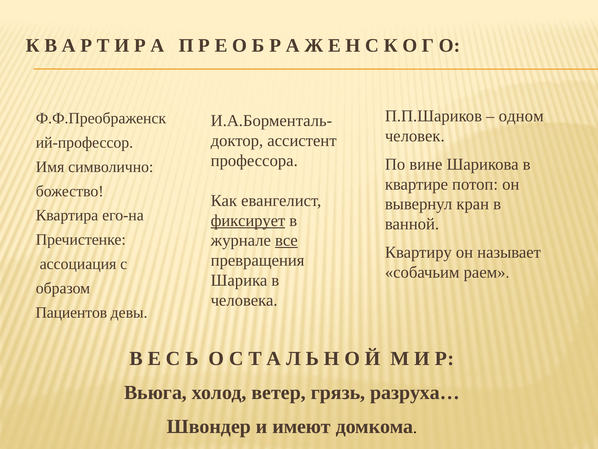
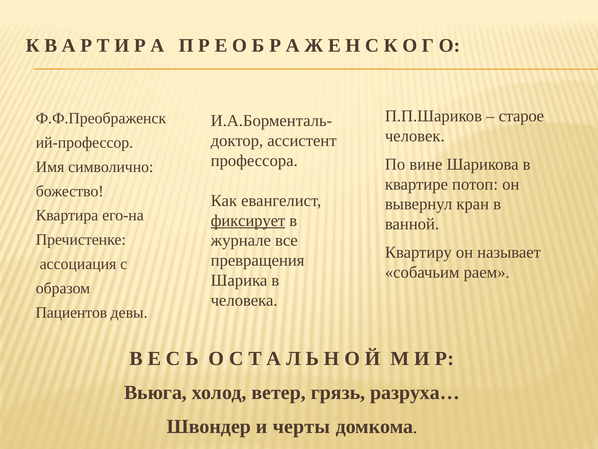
одном: одном -> старое
все underline: present -> none
имеют: имеют -> черты
